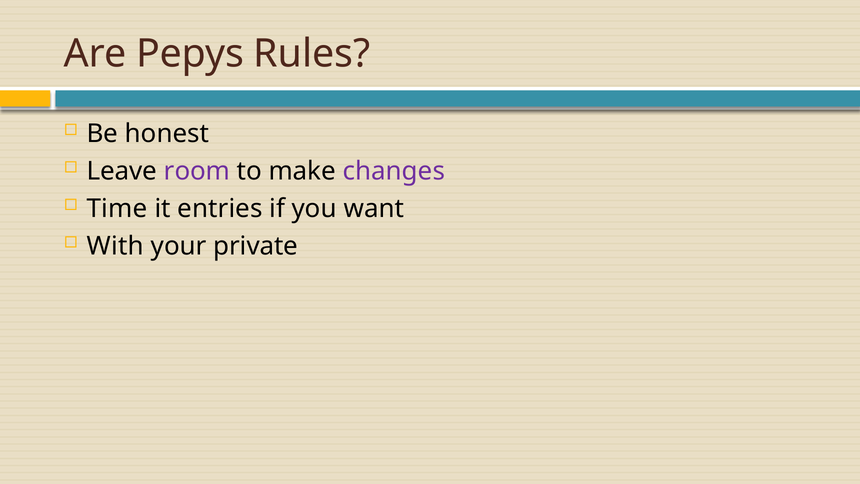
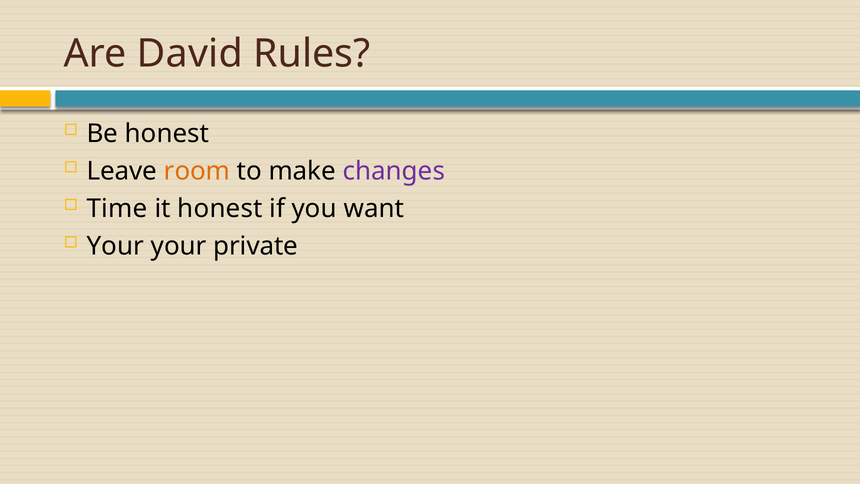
Pepys: Pepys -> David
room colour: purple -> orange
it entries: entries -> honest
With at (115, 246): With -> Your
